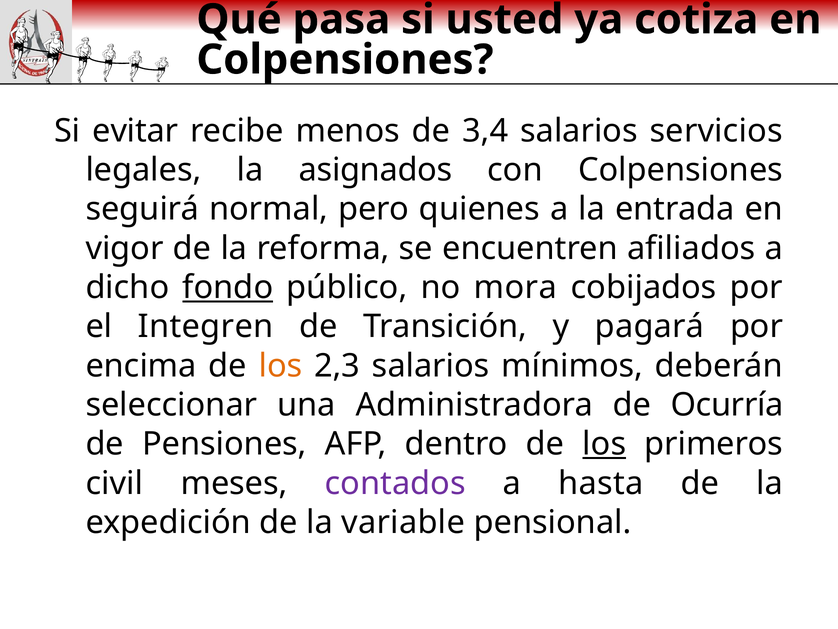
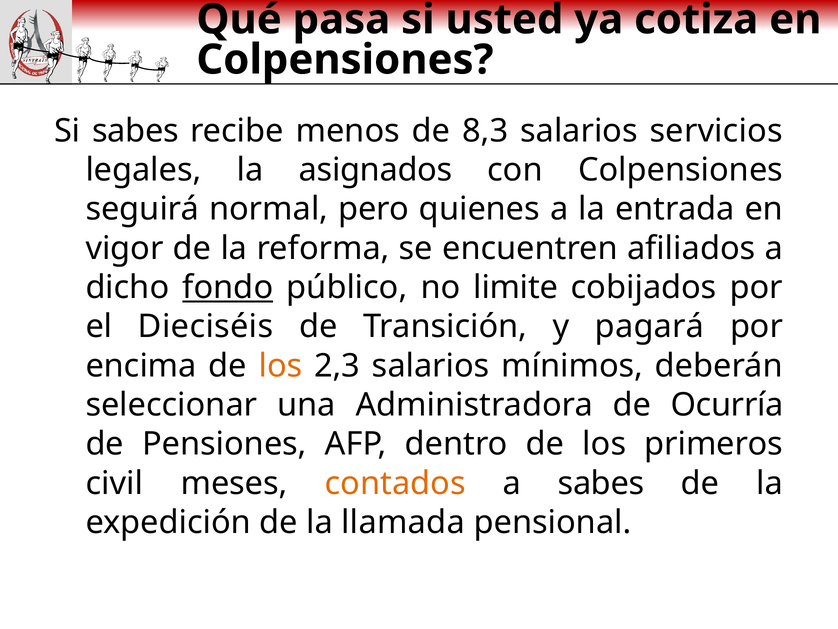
Si evitar: evitar -> sabes
3,4: 3,4 -> 8,3
mora: mora -> limite
Integren: Integren -> Dieciséis
los at (604, 444) underline: present -> none
contados colour: purple -> orange
a hasta: hasta -> sabes
variable: variable -> llamada
